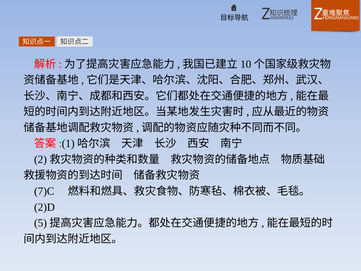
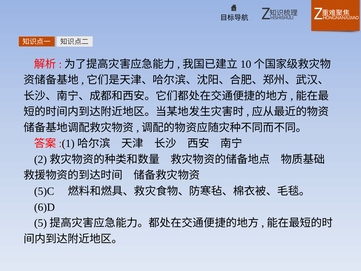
7)C: 7)C -> 5)C
2)D: 2)D -> 6)D
